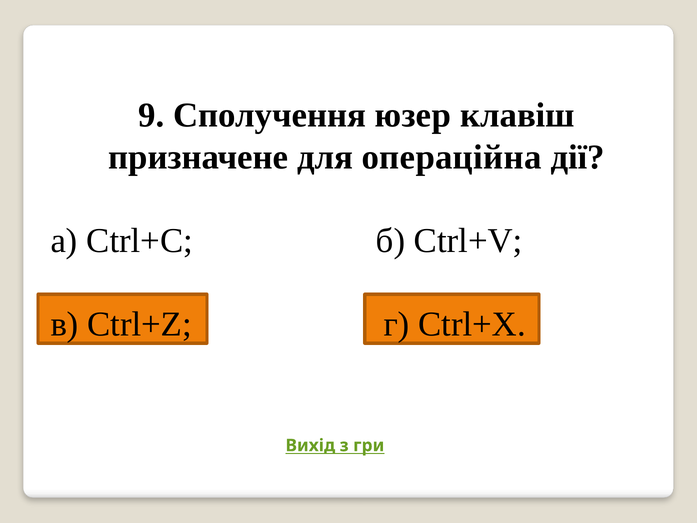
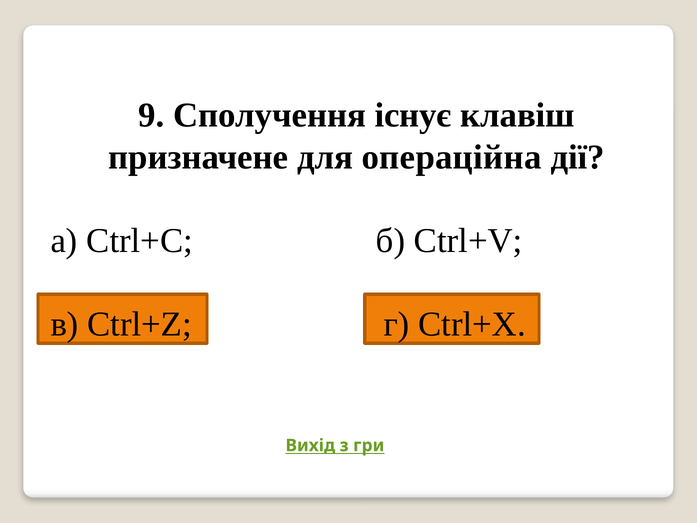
юзер: юзер -> існує
